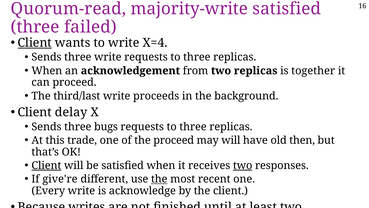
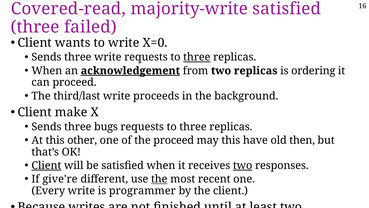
Quorum-read: Quorum-read -> Covered-read
Client at (35, 43) underline: present -> none
X=4: X=4 -> X=0
three at (197, 57) underline: none -> present
acknowledgement underline: none -> present
together: together -> ordering
delay: delay -> make
trade: trade -> other
may will: will -> this
is acknowledge: acknowledge -> programmer
